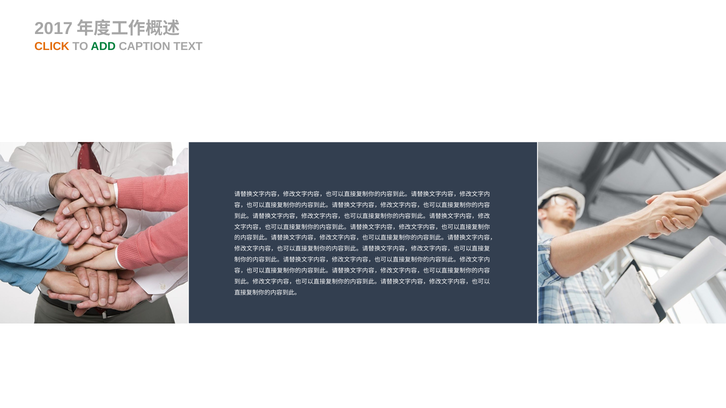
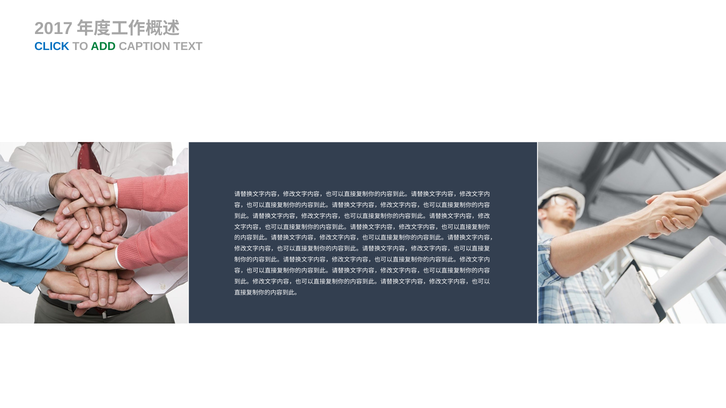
CLICK colour: orange -> blue
